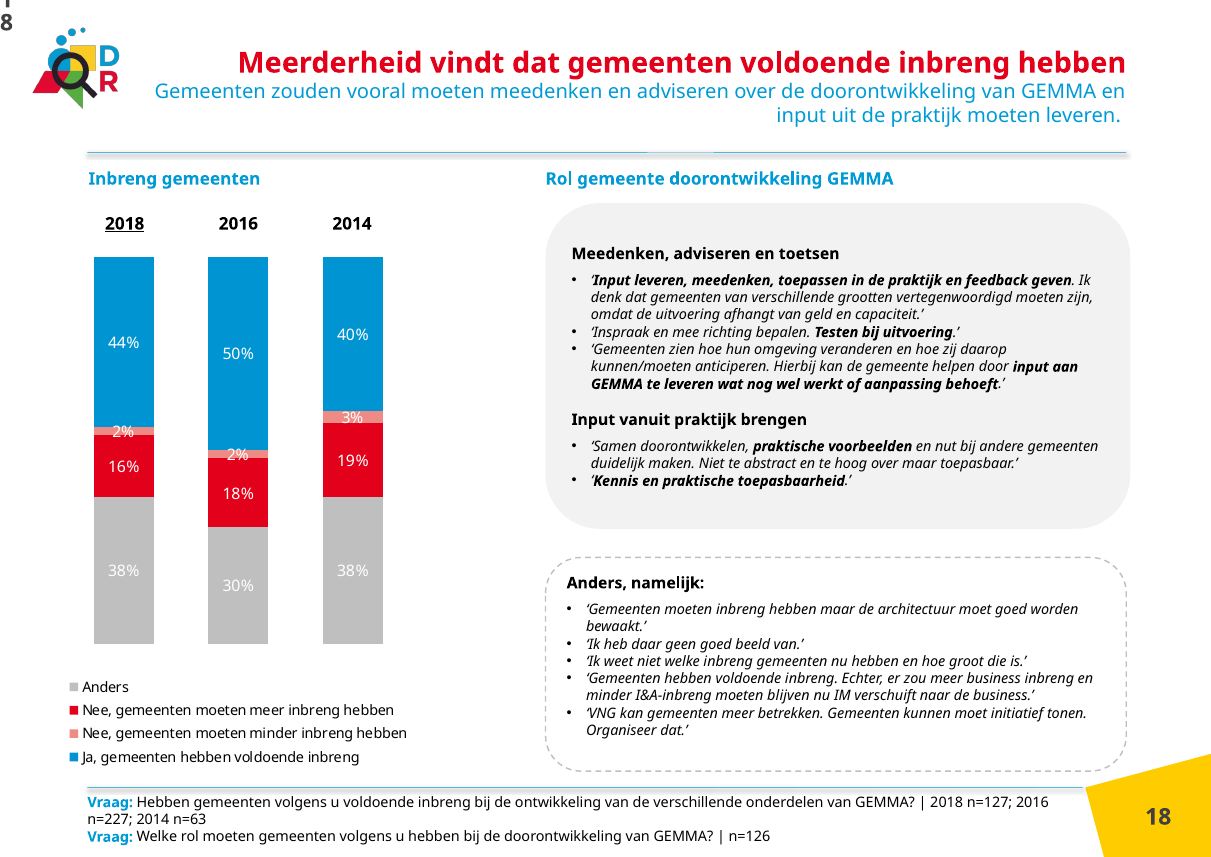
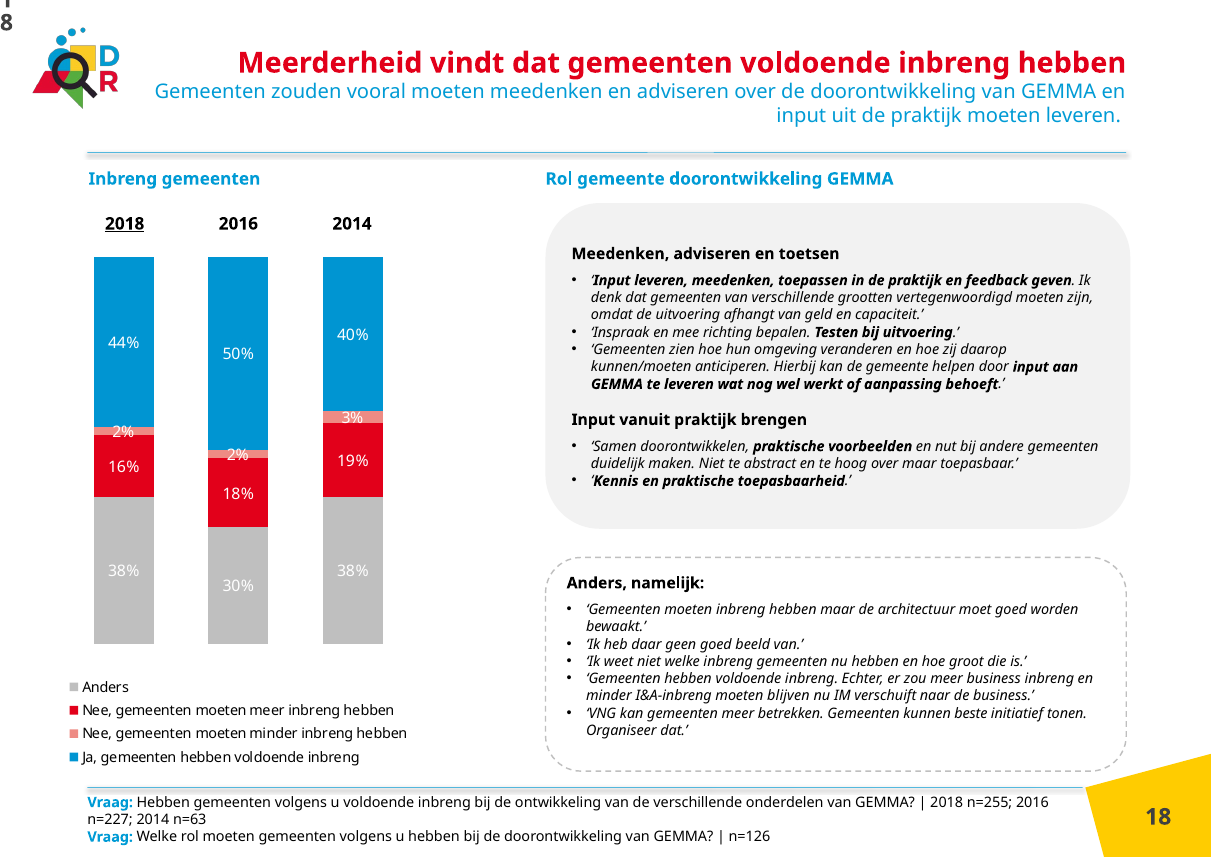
kunnen moet: moet -> beste
n=127: n=127 -> n=255
